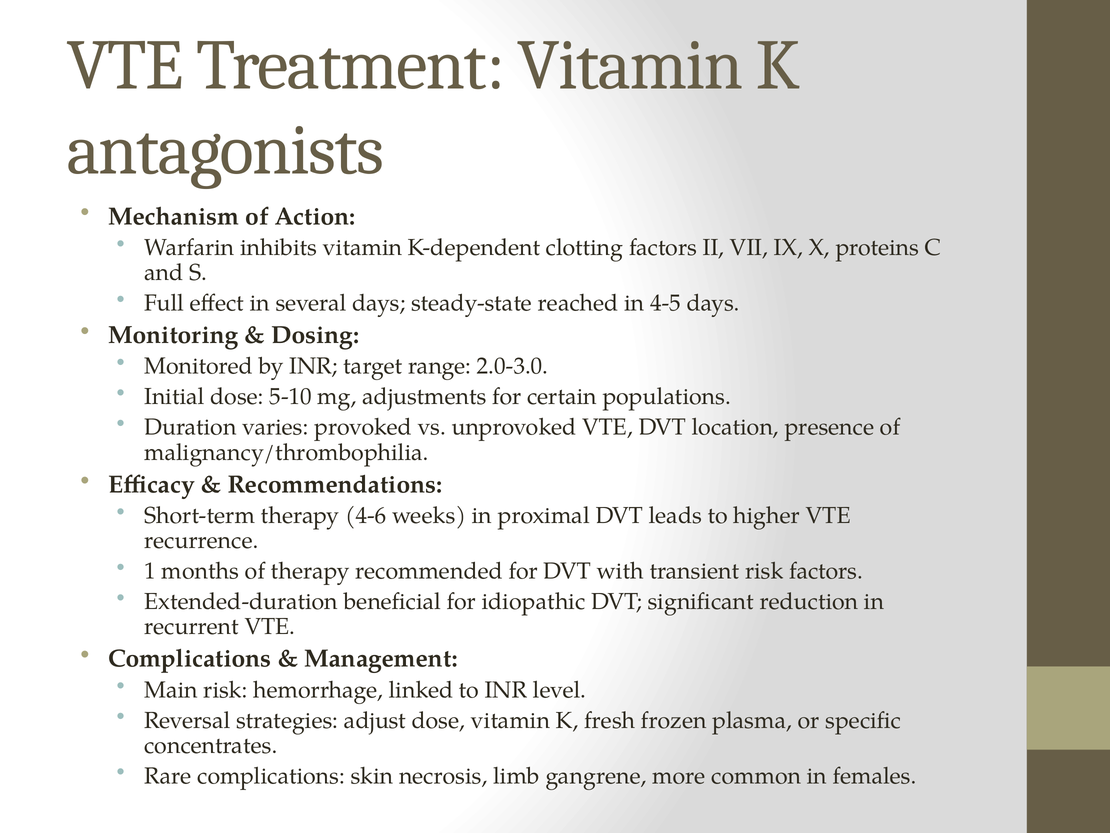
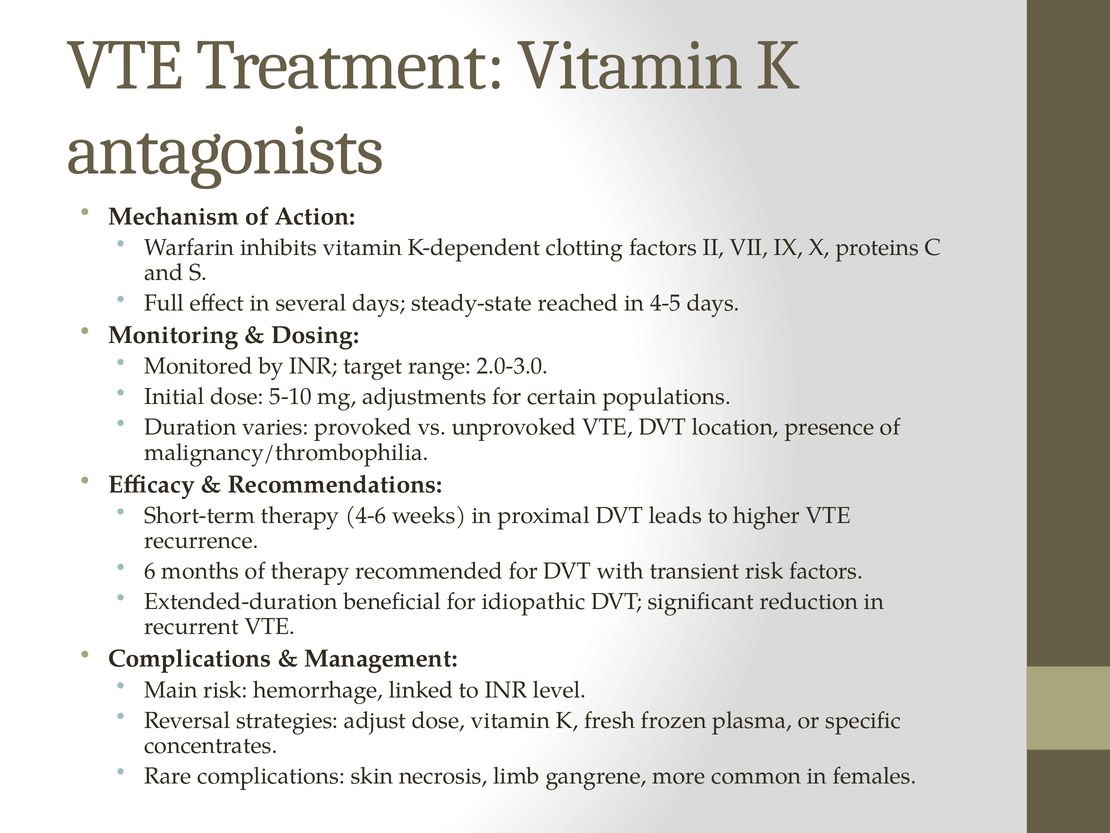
1: 1 -> 6
